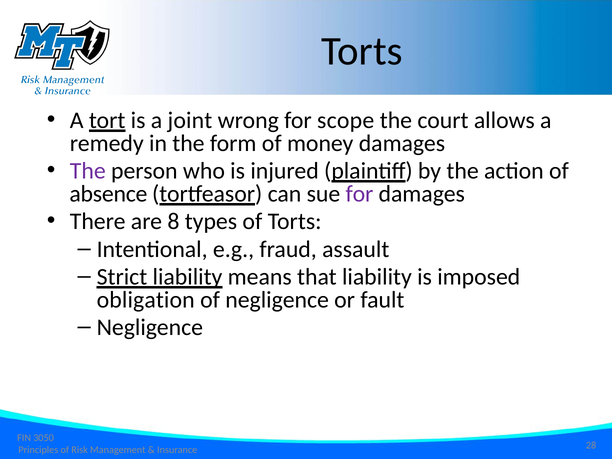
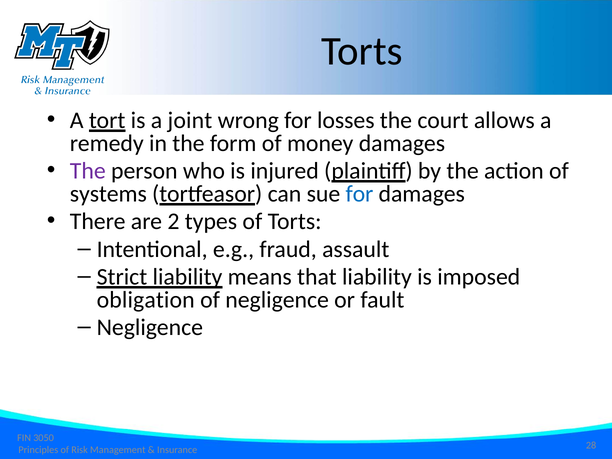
scope: scope -> losses
absence: absence -> systems
for at (359, 194) colour: purple -> blue
8: 8 -> 2
